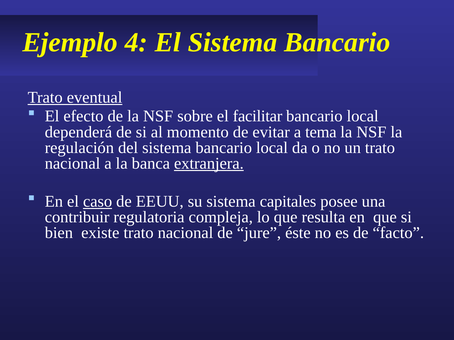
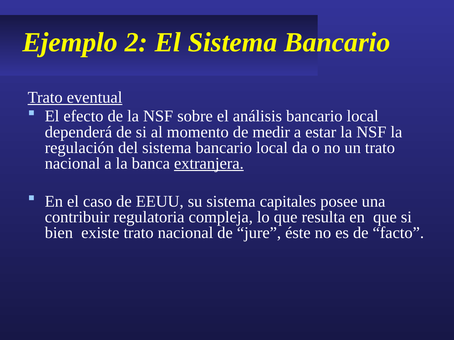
4: 4 -> 2
facilitar: facilitar -> análisis
evitar: evitar -> medir
tema: tema -> estar
caso underline: present -> none
